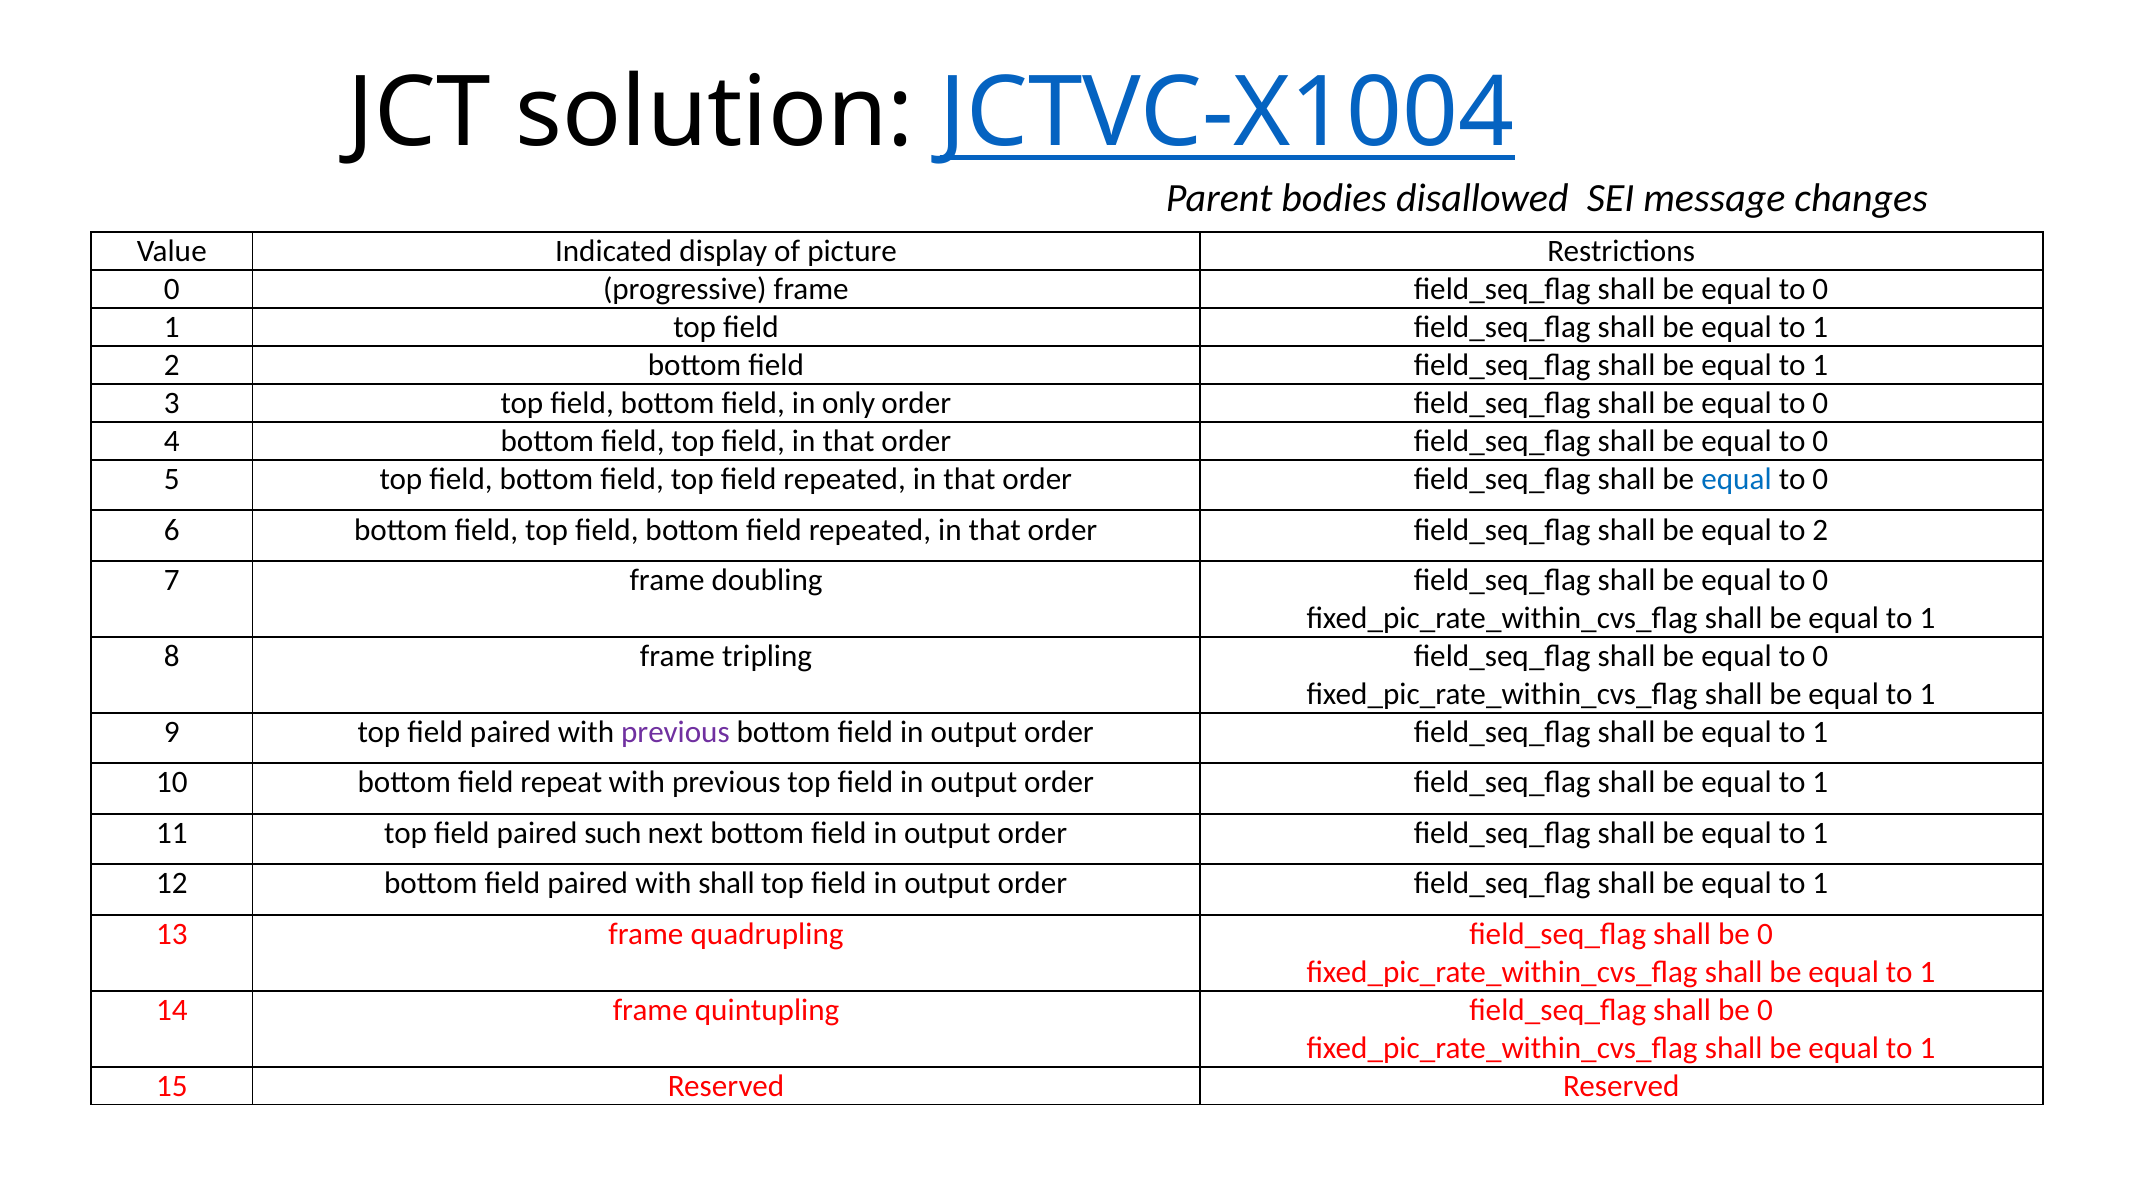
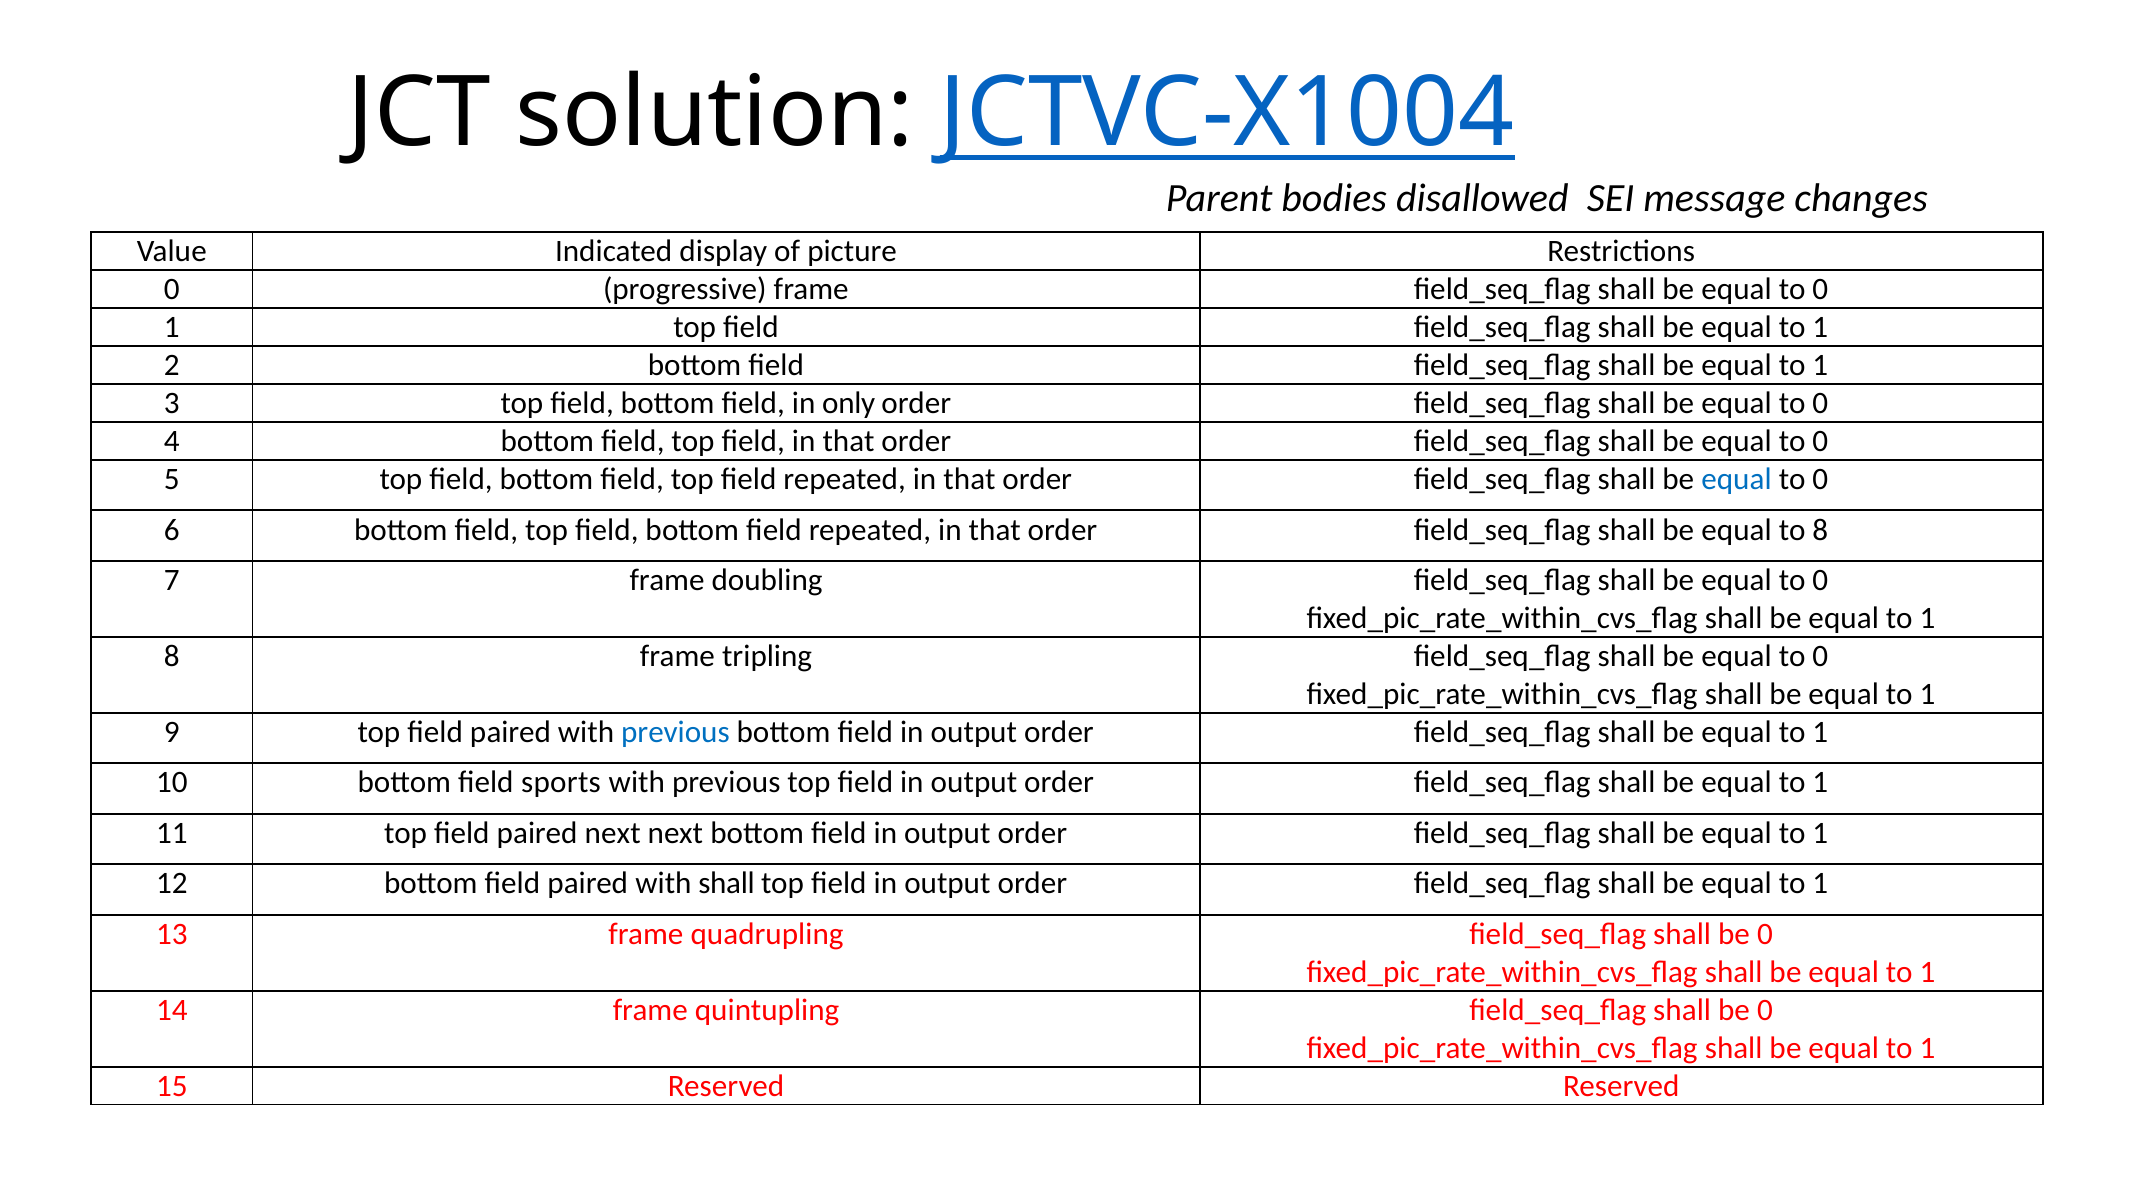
to 2: 2 -> 8
previous at (675, 732) colour: purple -> blue
repeat: repeat -> sports
paired such: such -> next
